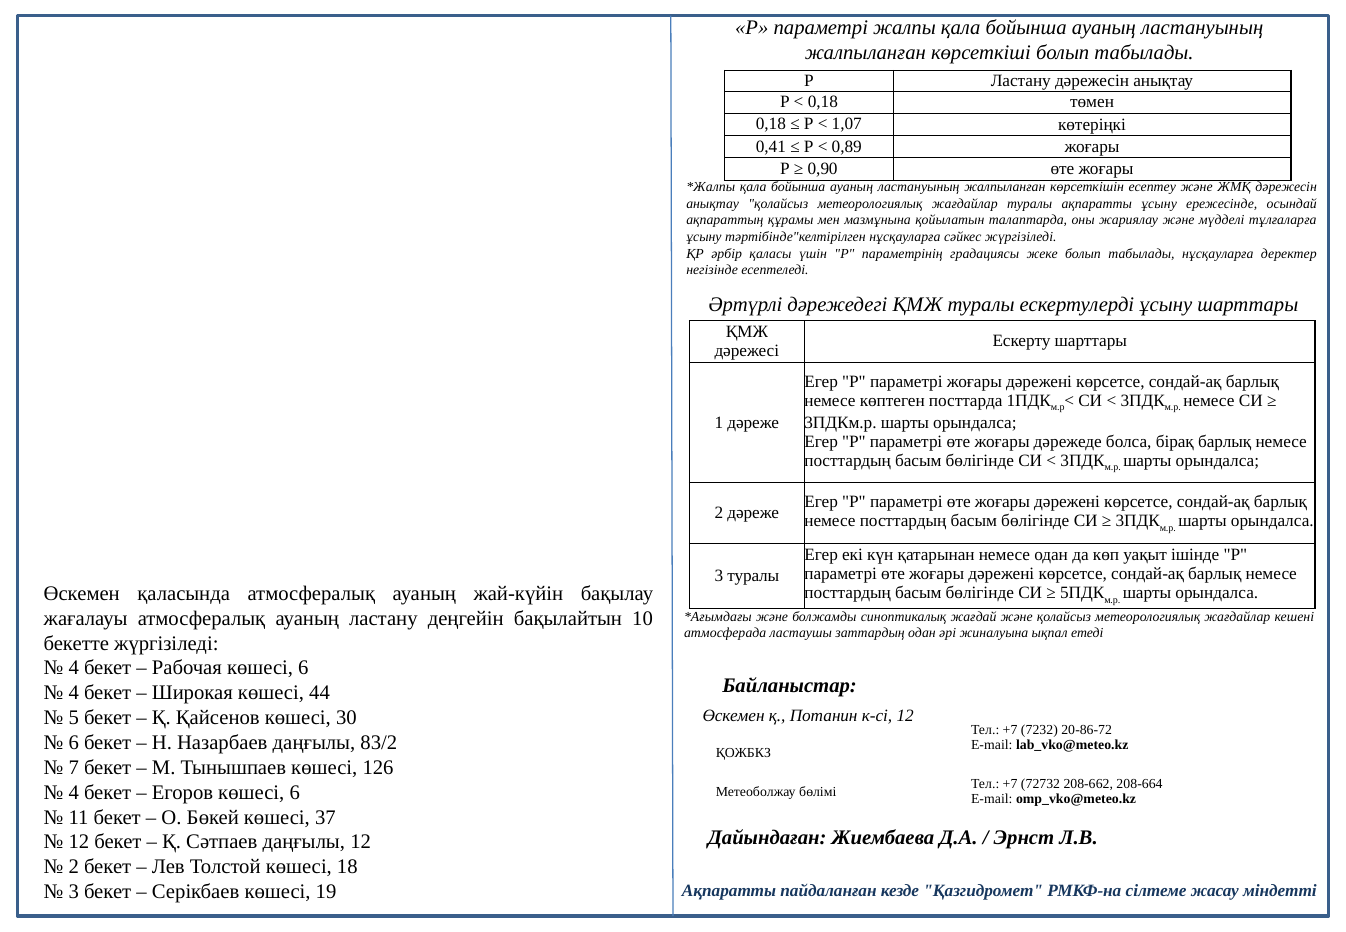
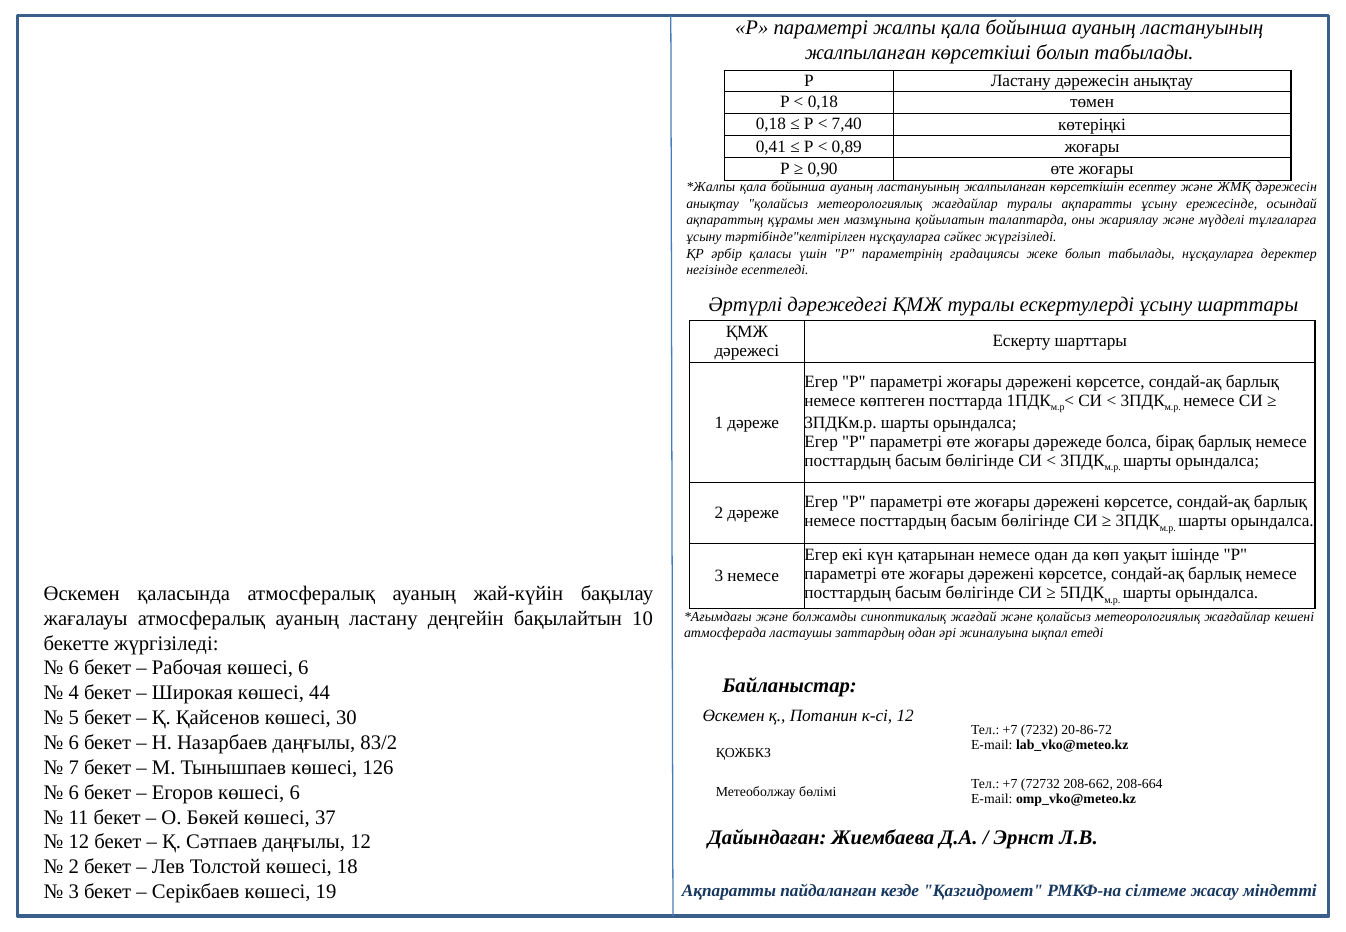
1,07: 1,07 -> 7,40
3 туралы: туралы -> немесе
4 at (74, 668): 4 -> 6
4 at (74, 792): 4 -> 6
